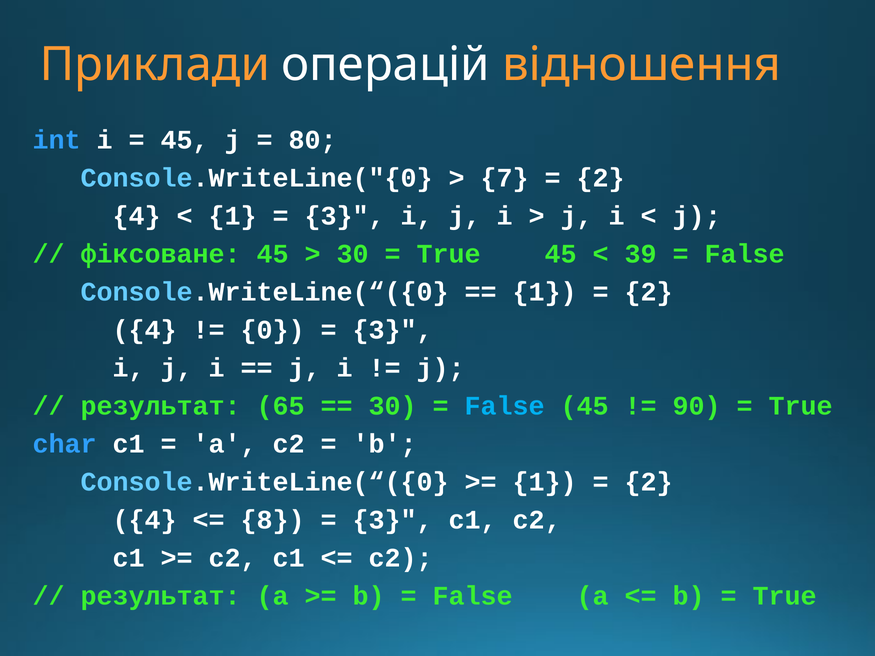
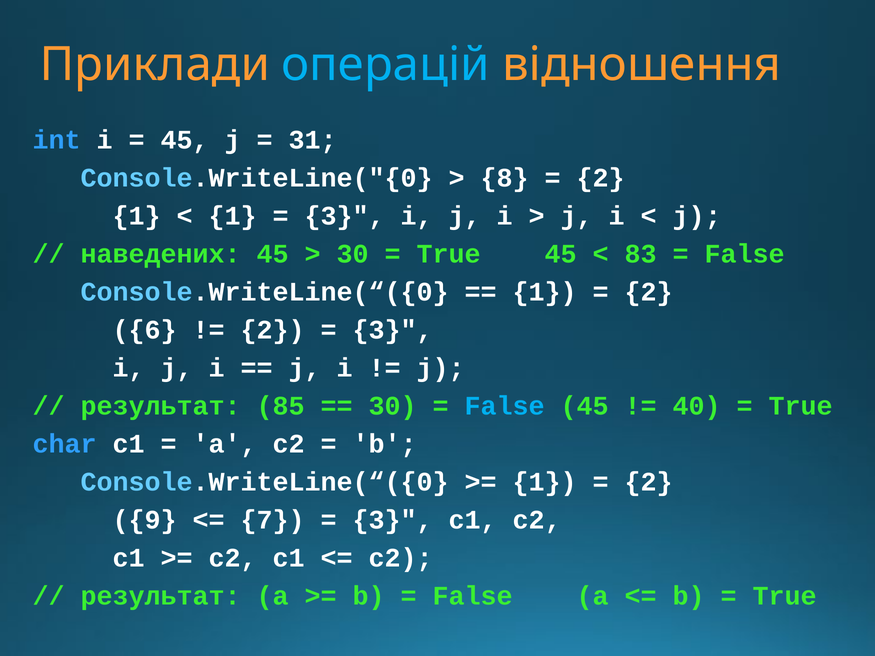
операцій colour: white -> light blue
80: 80 -> 31
7: 7 -> 8
4 at (137, 216): 4 -> 1
фіксоване: фіксоване -> наведених
39: 39 -> 83
4 at (145, 330): 4 -> 6
0 at (273, 330): 0 -> 2
65: 65 -> 85
90: 90 -> 40
4 at (145, 520): 4 -> 9
8: 8 -> 7
